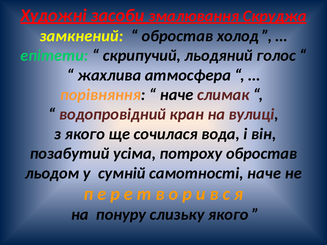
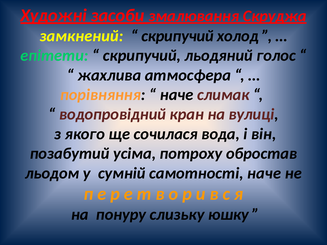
обростав at (177, 36): обростав -> скрипучий
слизьку якого: якого -> юшку
